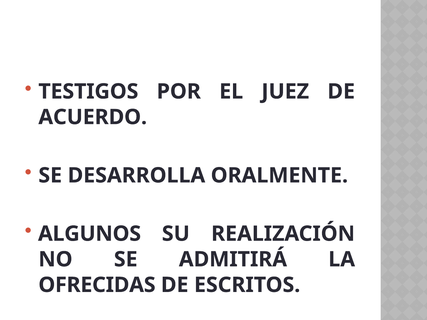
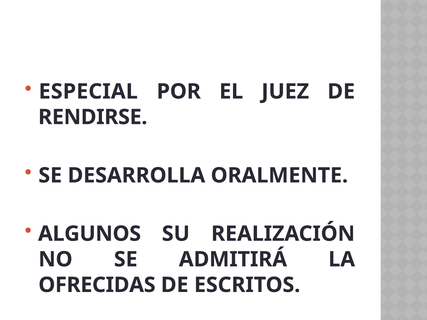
TESTIGOS: TESTIGOS -> ESPECIAL
ACUERDO: ACUERDO -> RENDIRSE
